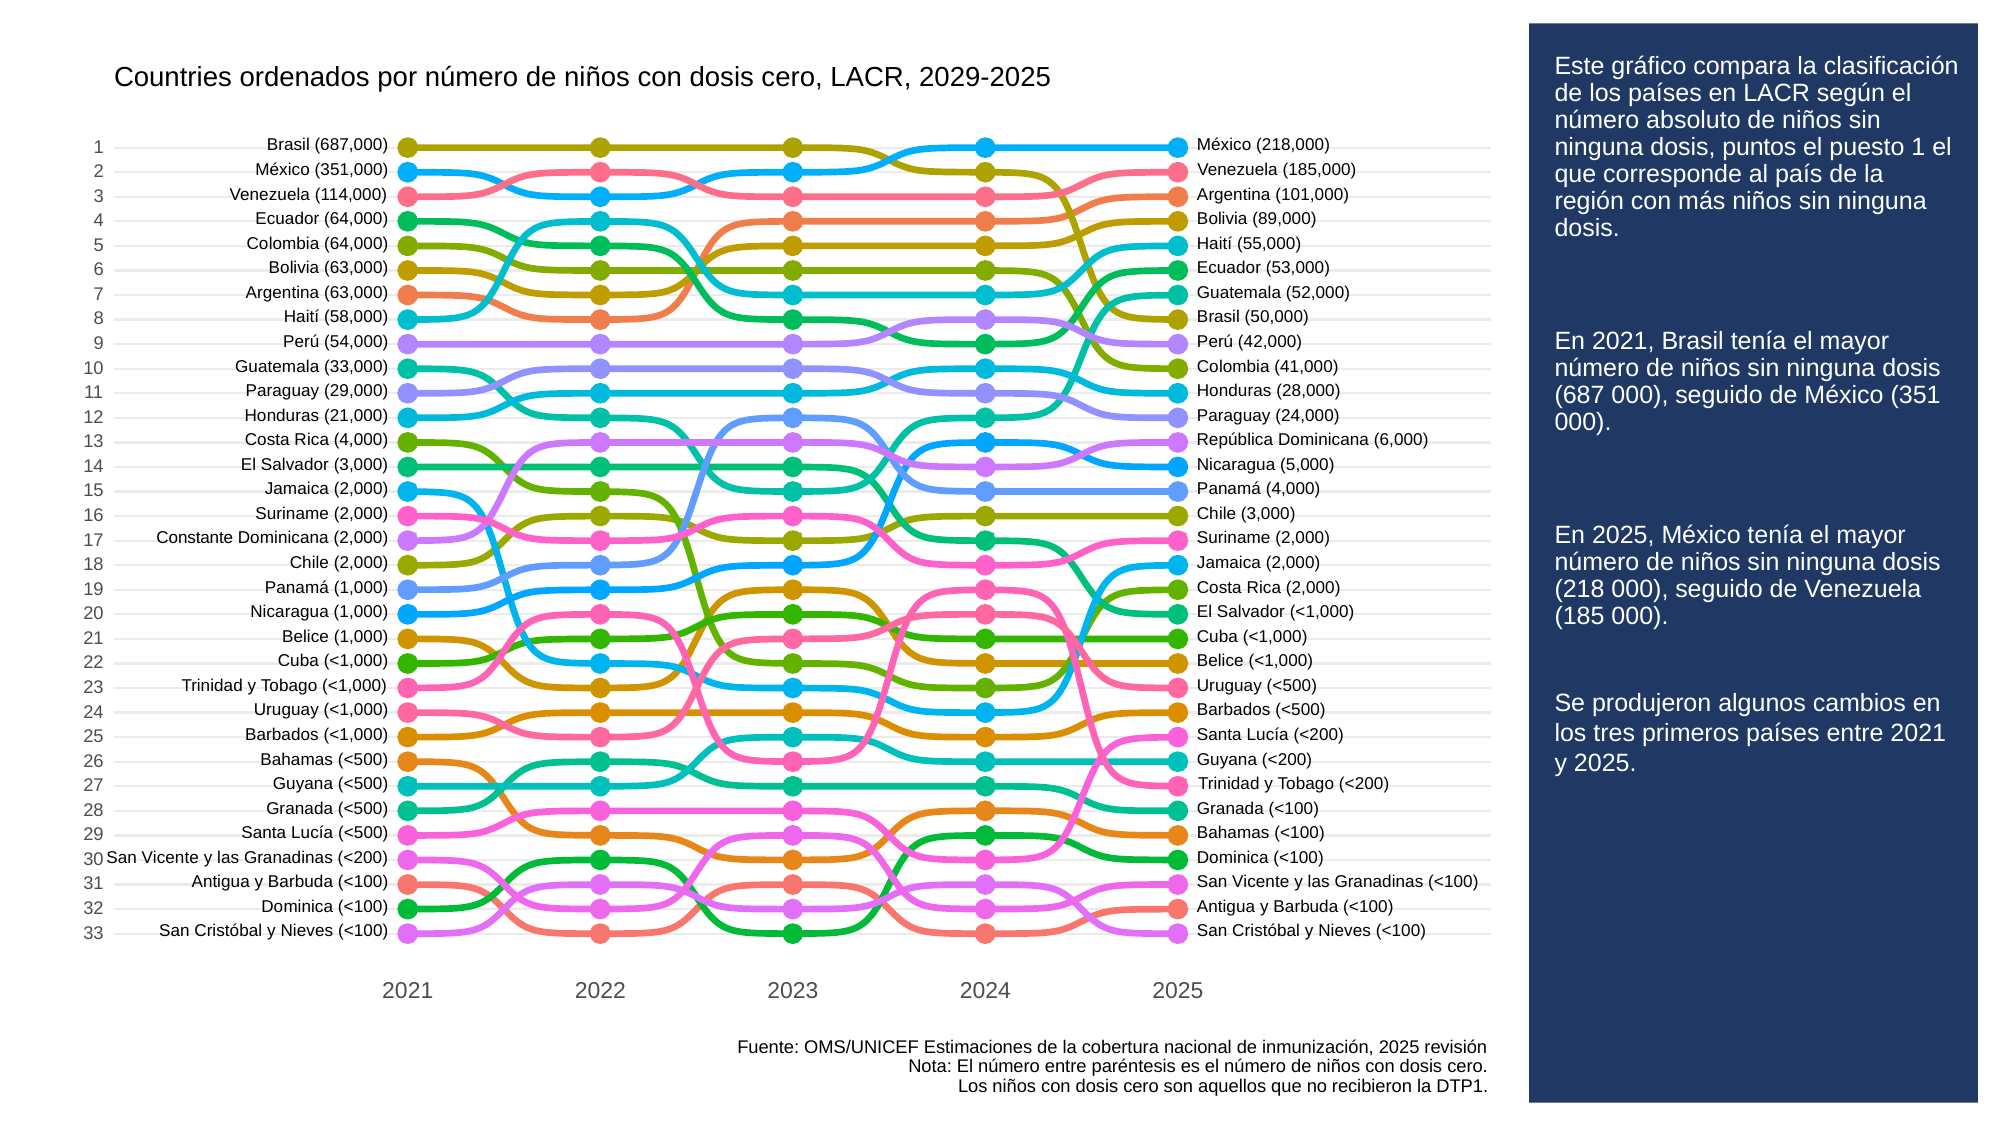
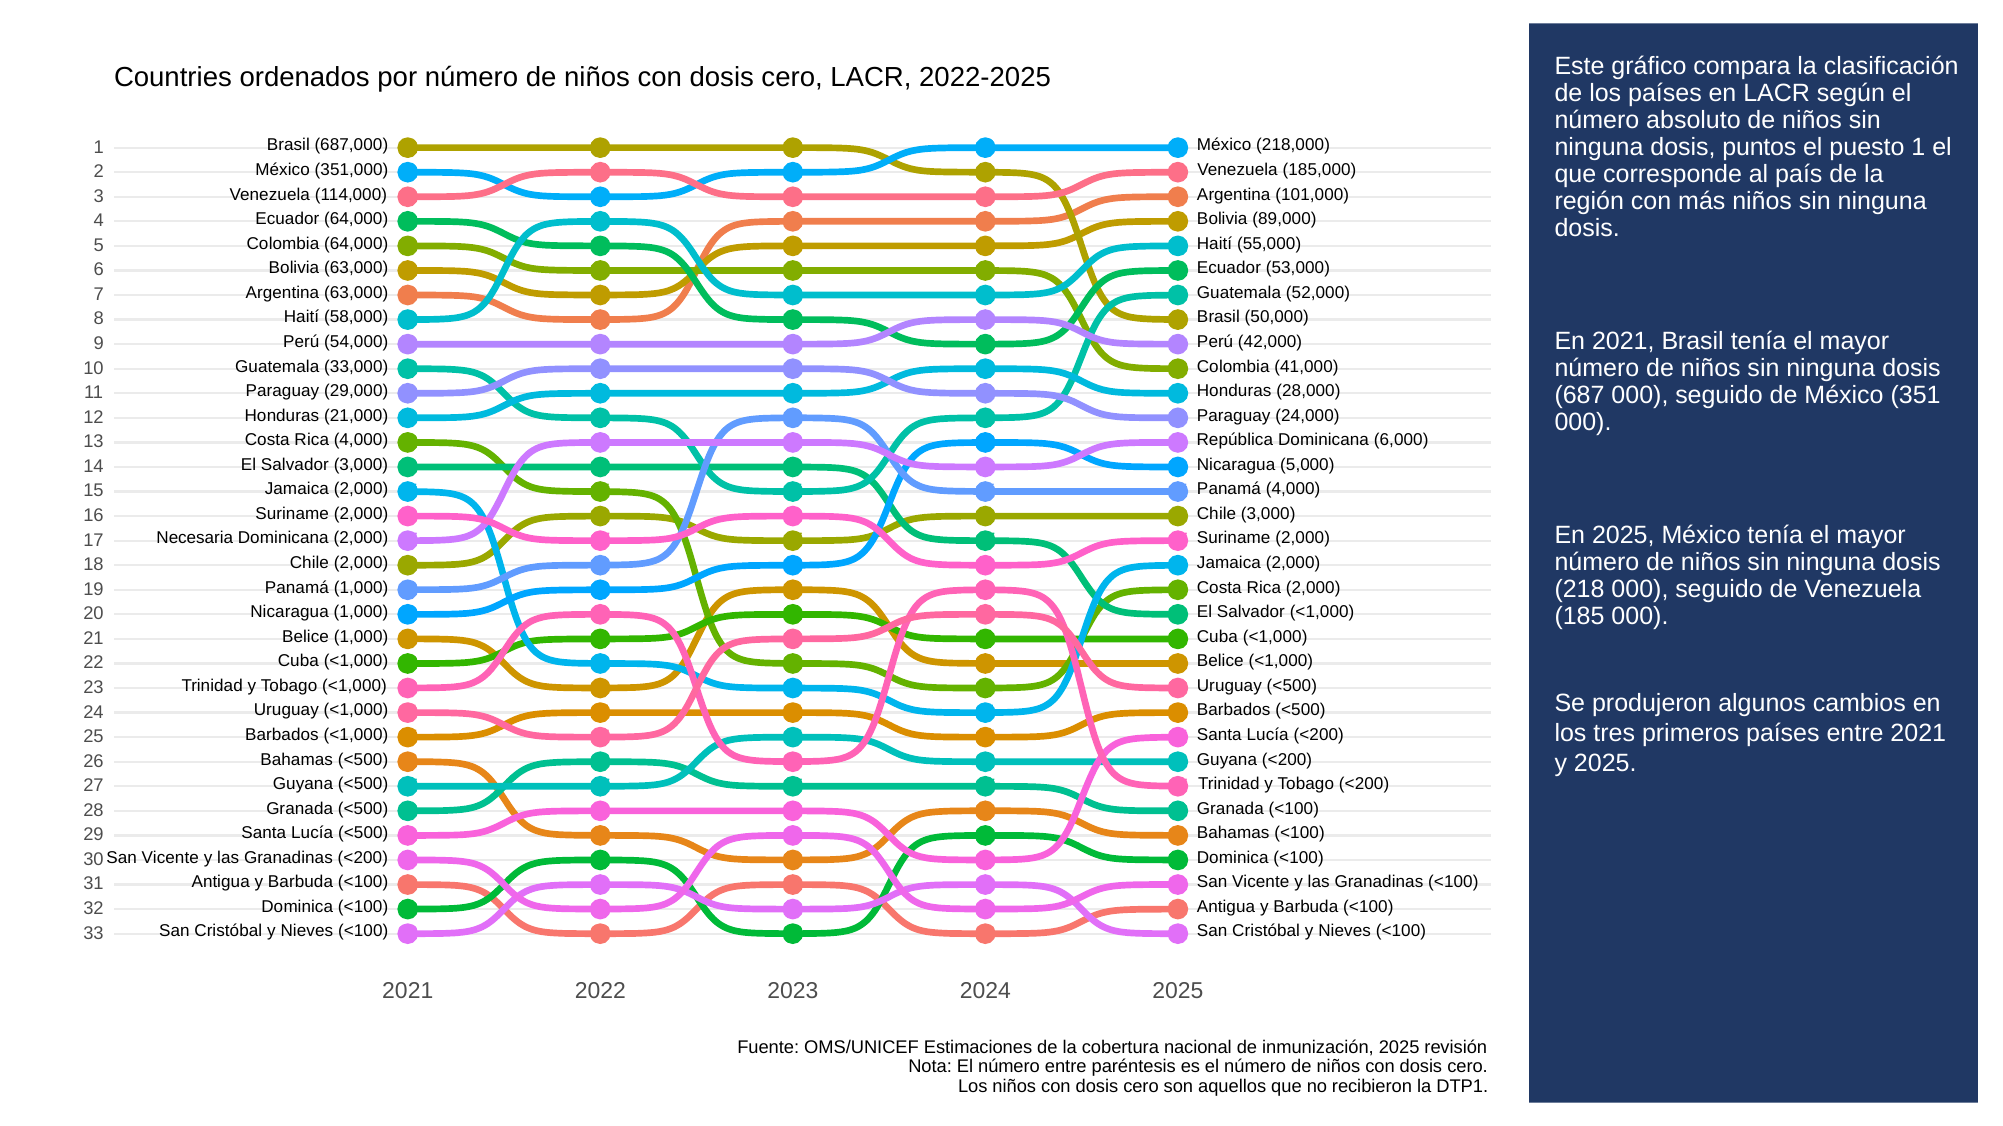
2029-2025: 2029-2025 -> 2022-2025
Constante: Constante -> Necesaria
